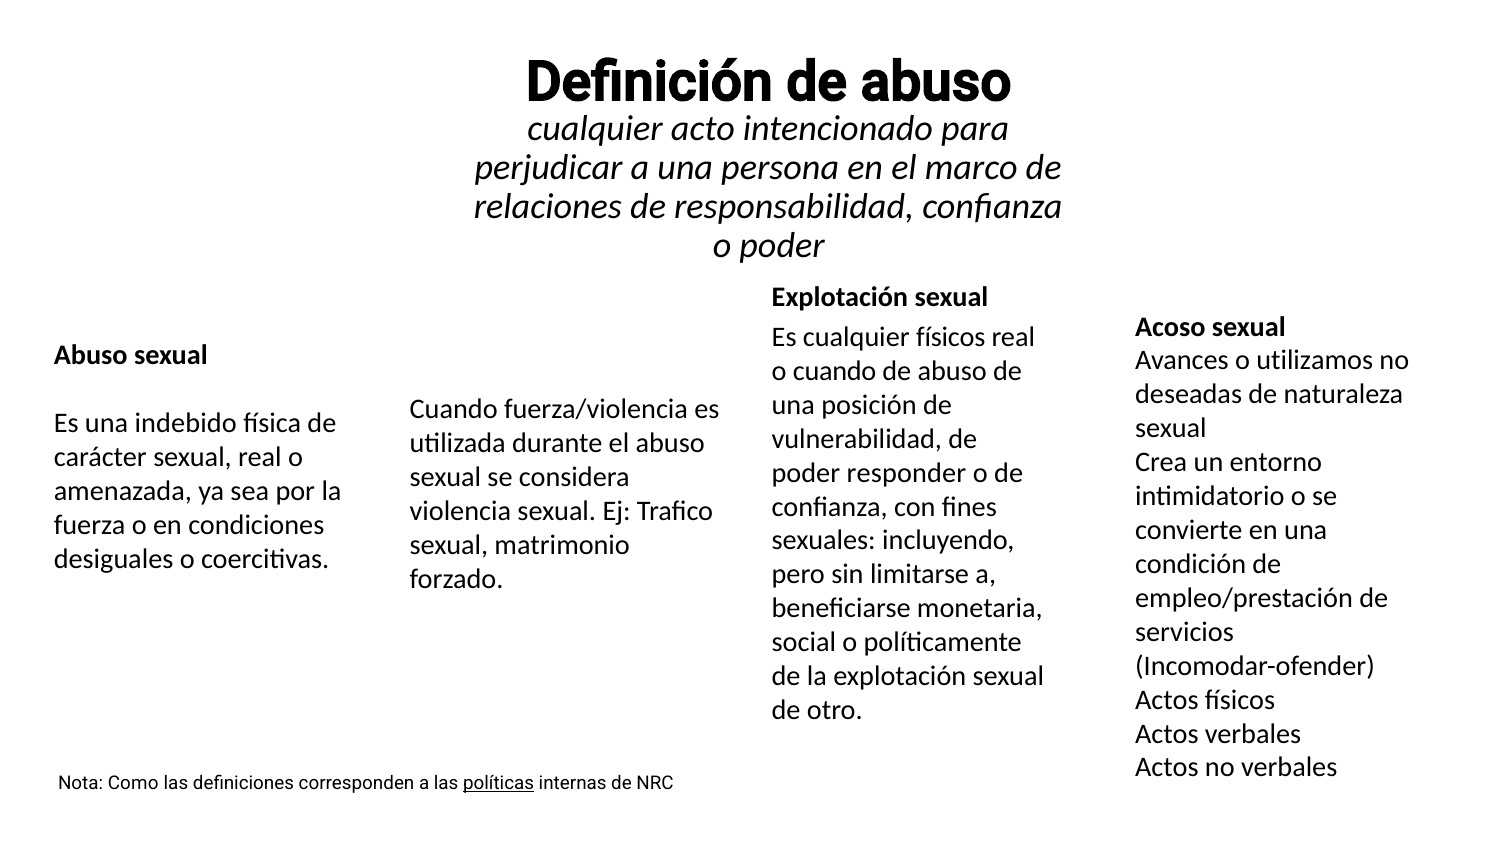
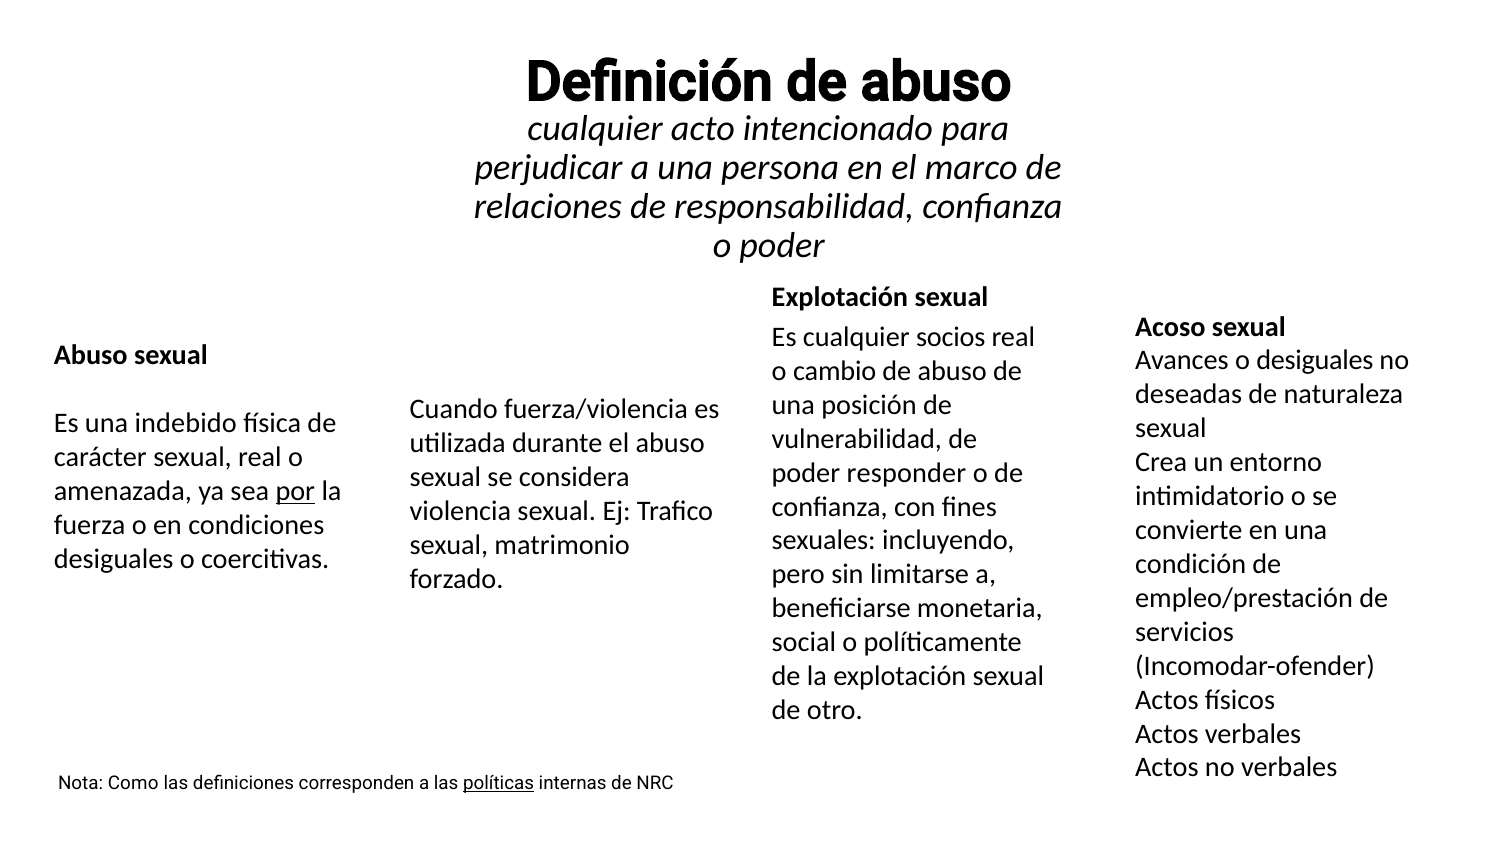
cualquier físicos: físicos -> socios
o utilizamos: utilizamos -> desiguales
o cuando: cuando -> cambio
por underline: none -> present
